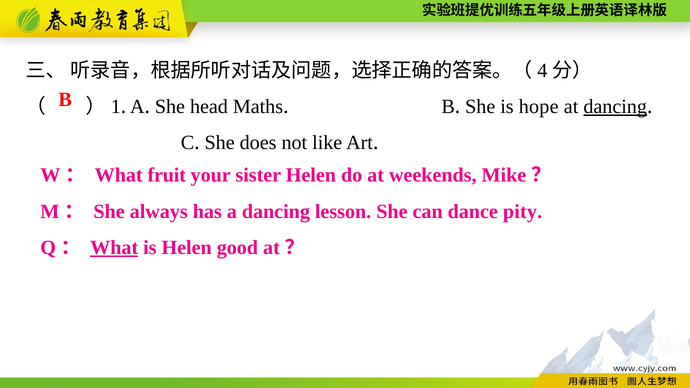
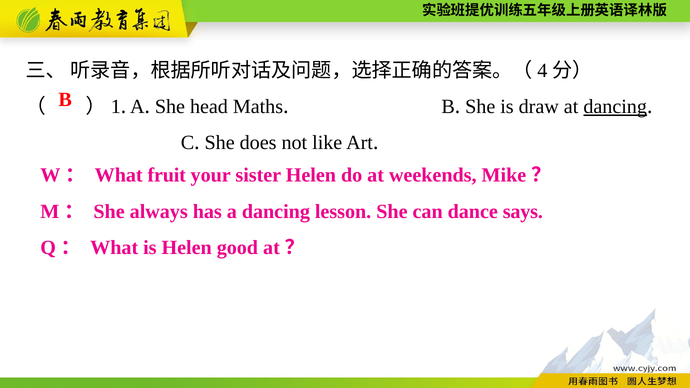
hope: hope -> draw
pity: pity -> says
What at (114, 248) underline: present -> none
